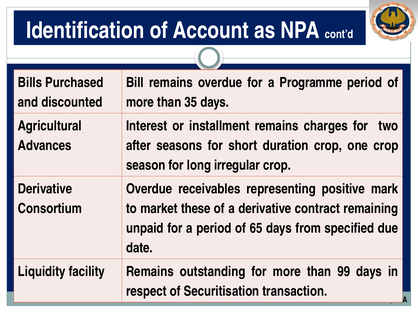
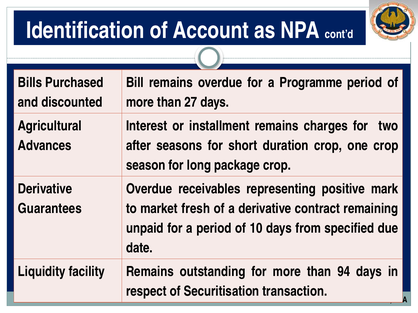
35: 35 -> 27
irregular: irregular -> package
Consortium: Consortium -> Guarantees
these: these -> fresh
65: 65 -> 10
99: 99 -> 94
